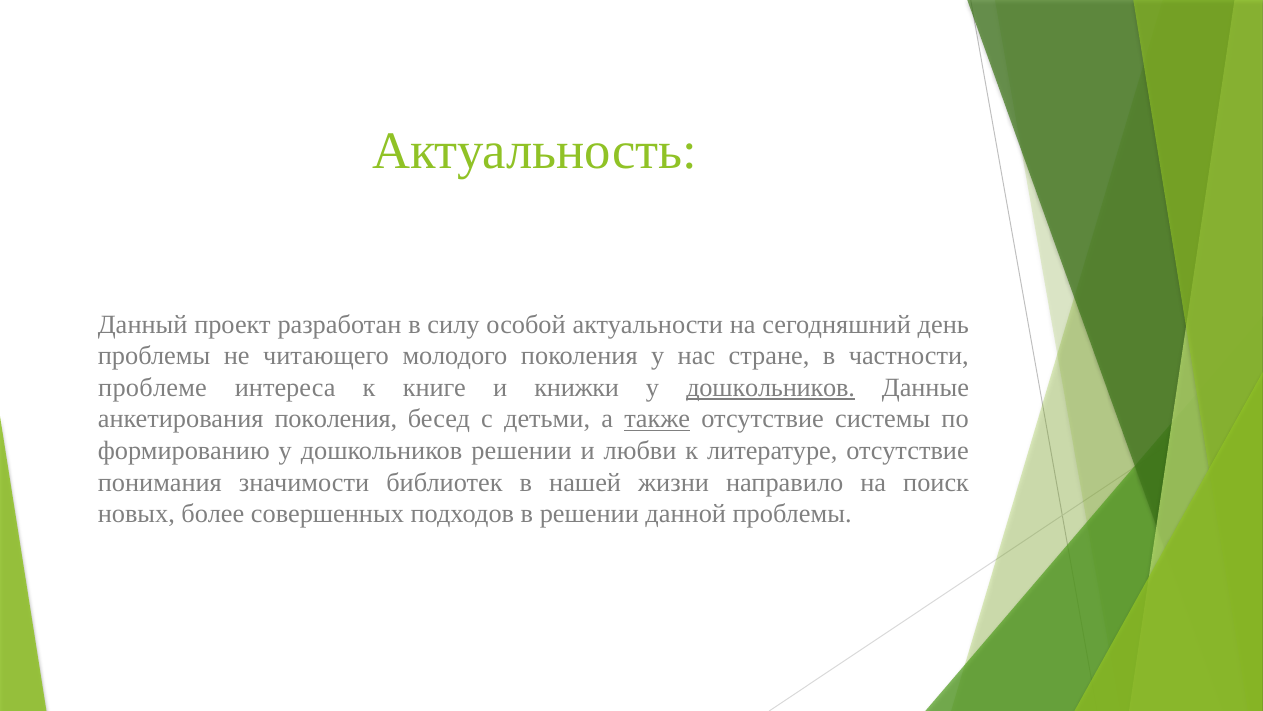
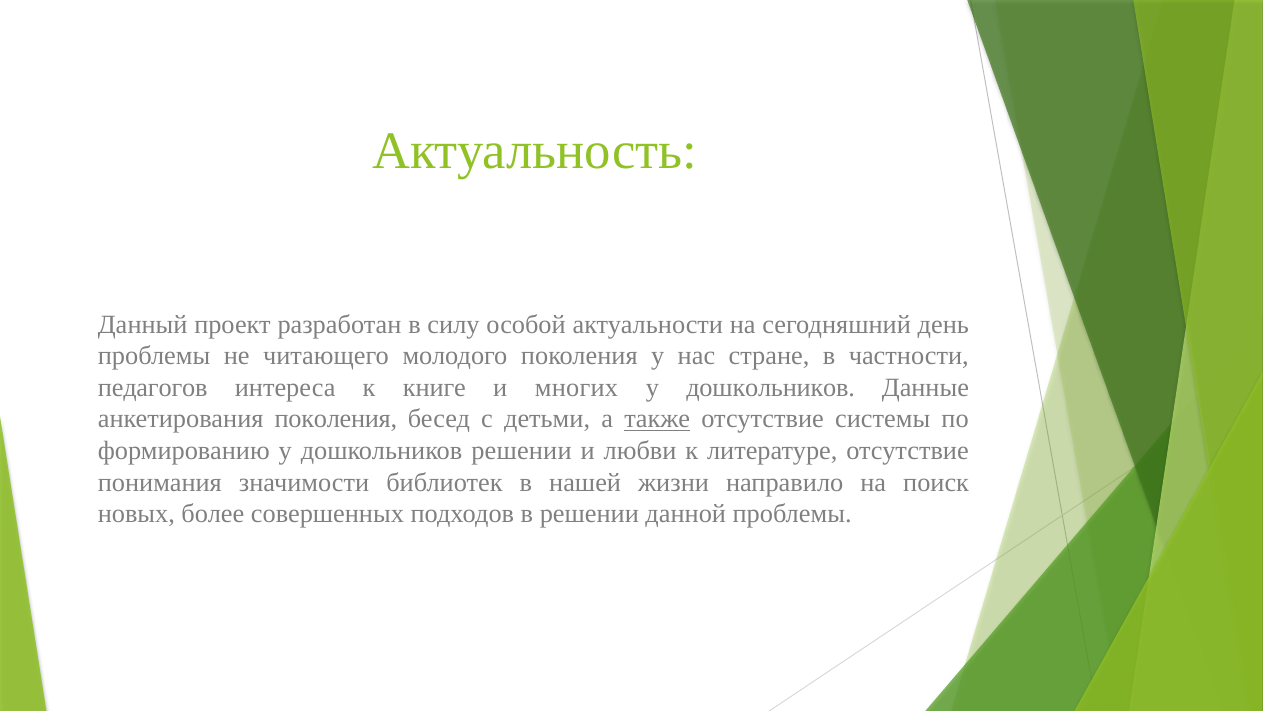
проблеме: проблеме -> педагогов
книжки: книжки -> многих
дошкольников at (771, 387) underline: present -> none
